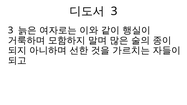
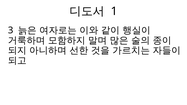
3 at (114, 11): 3 -> 1
